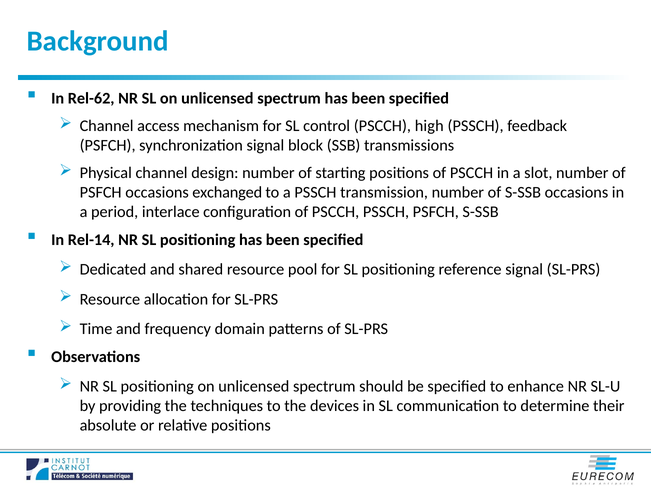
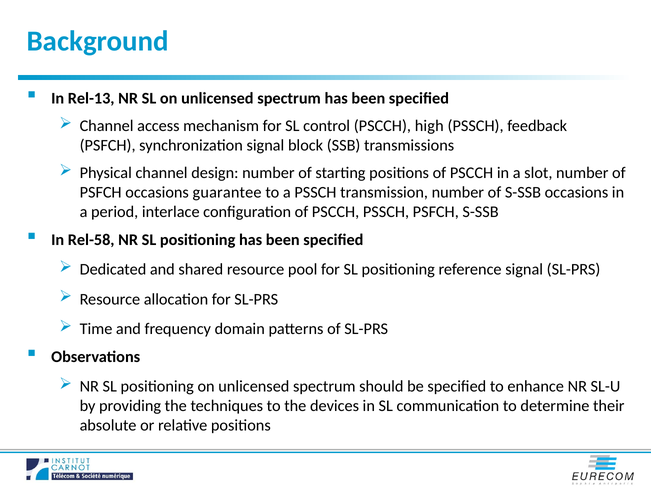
Rel-62: Rel-62 -> Rel-13
exchanged: exchanged -> guarantee
Rel-14: Rel-14 -> Rel-58
